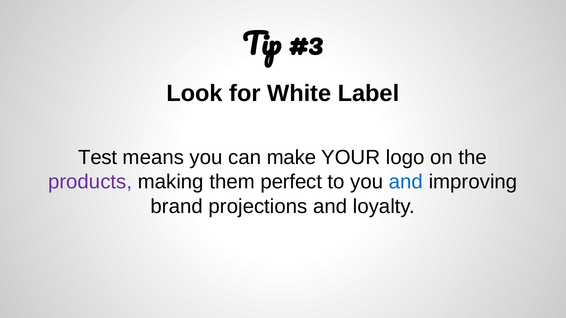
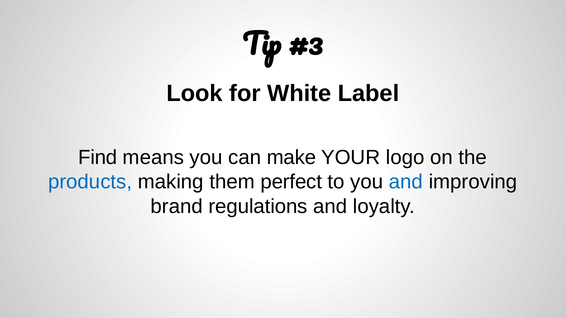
Test: Test -> Find
products colour: purple -> blue
projections: projections -> regulations
